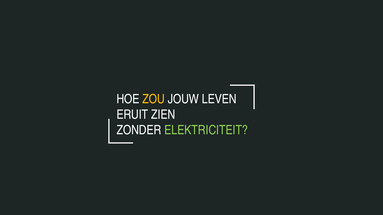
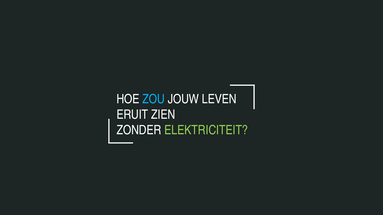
ZOU colour: yellow -> light blue
